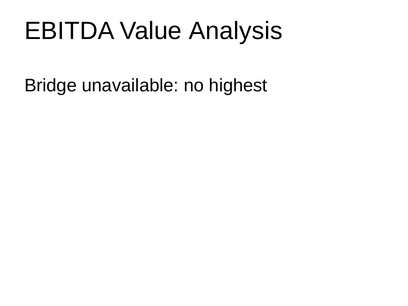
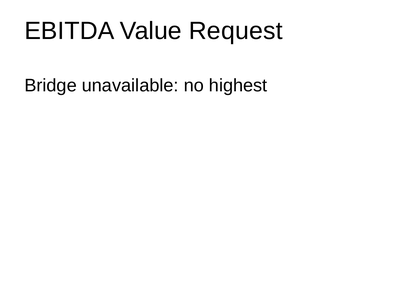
Analysis: Analysis -> Request
